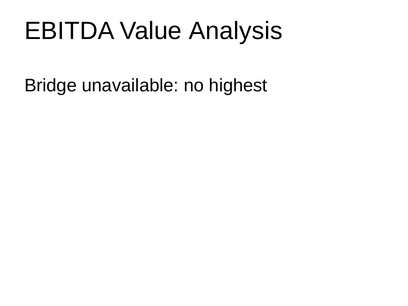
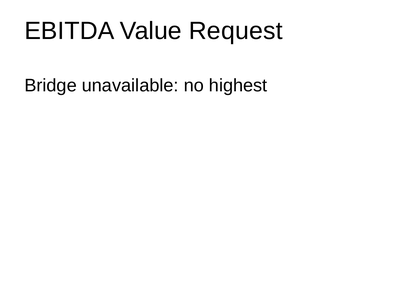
Analysis: Analysis -> Request
